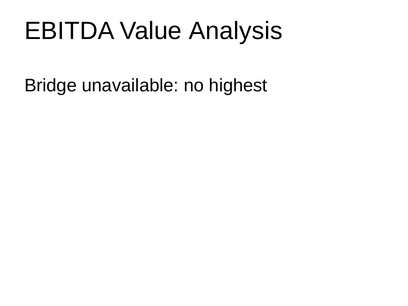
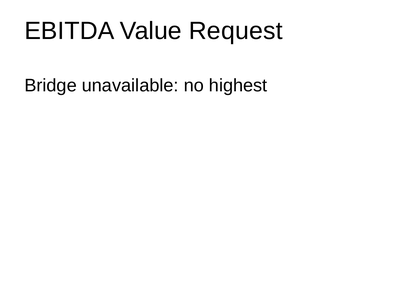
Analysis: Analysis -> Request
